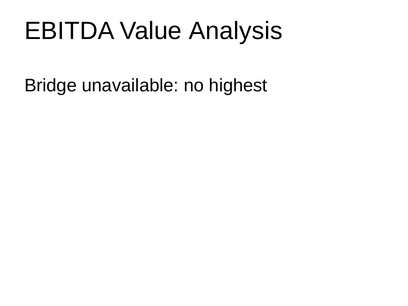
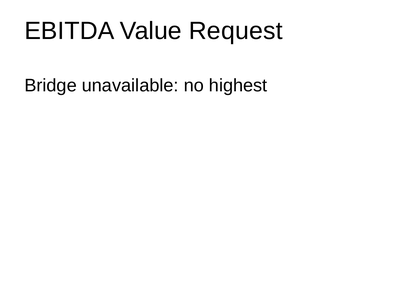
Analysis: Analysis -> Request
